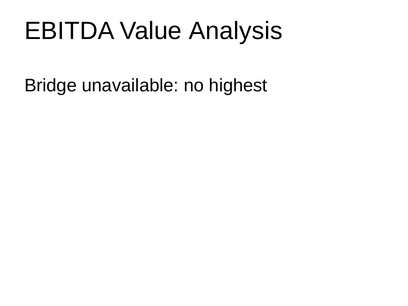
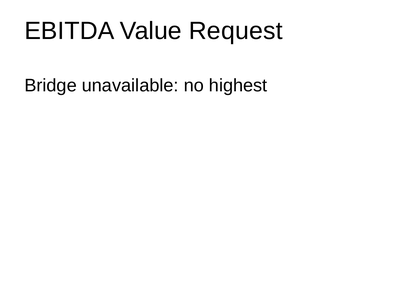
Analysis: Analysis -> Request
